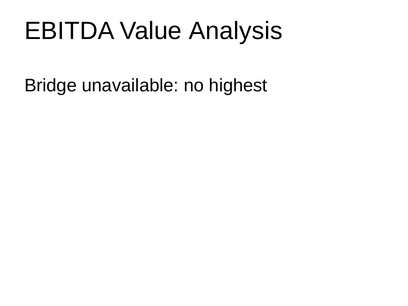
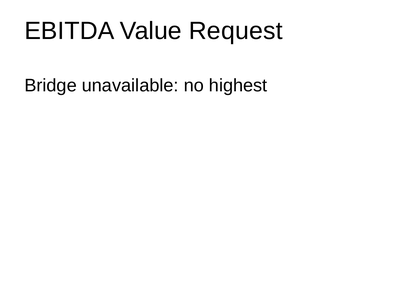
Analysis: Analysis -> Request
